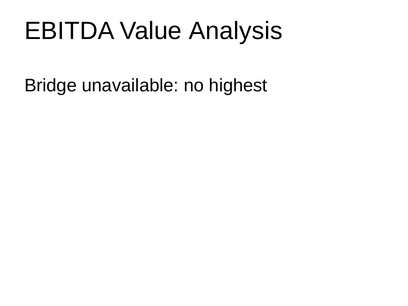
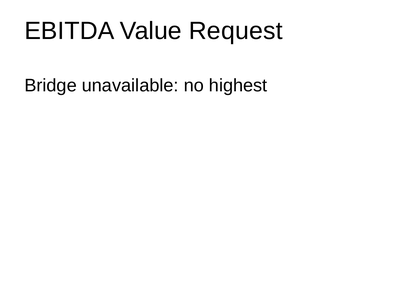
Analysis: Analysis -> Request
